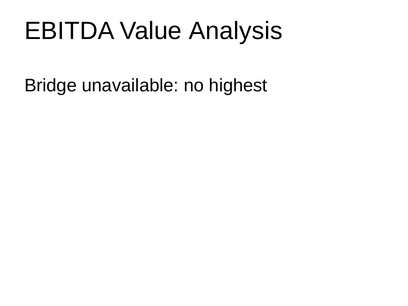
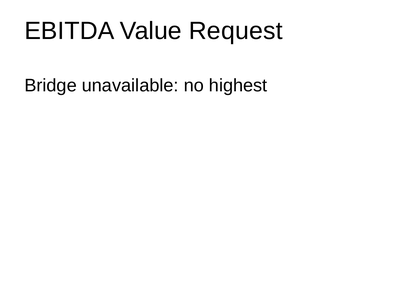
Analysis: Analysis -> Request
